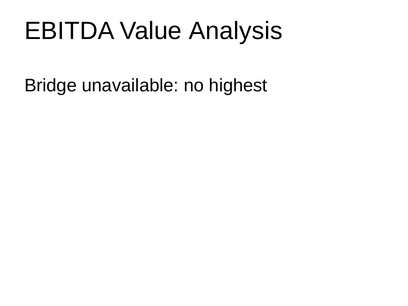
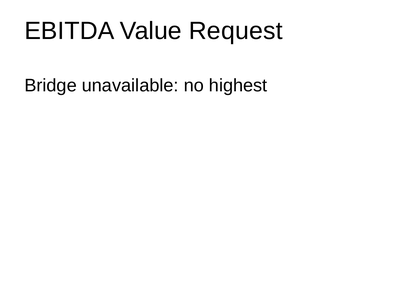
Analysis: Analysis -> Request
